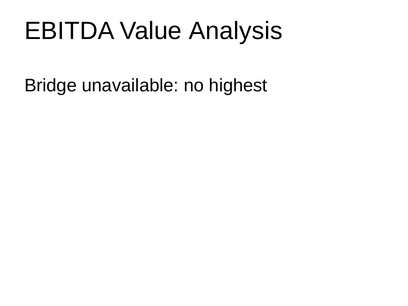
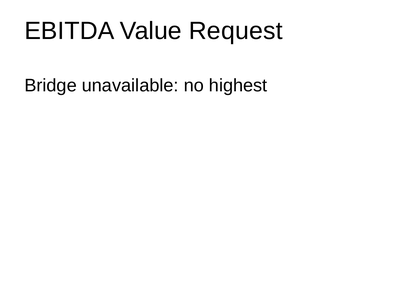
Analysis: Analysis -> Request
